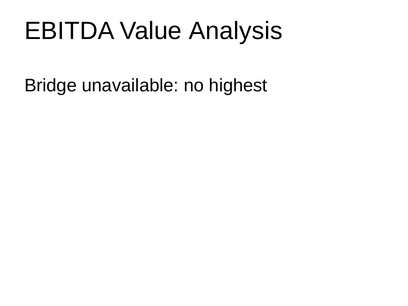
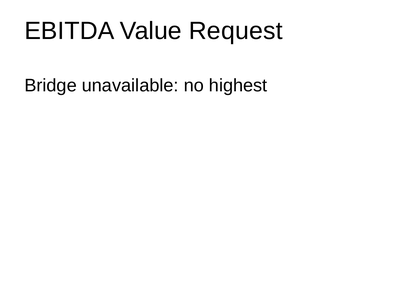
Analysis: Analysis -> Request
